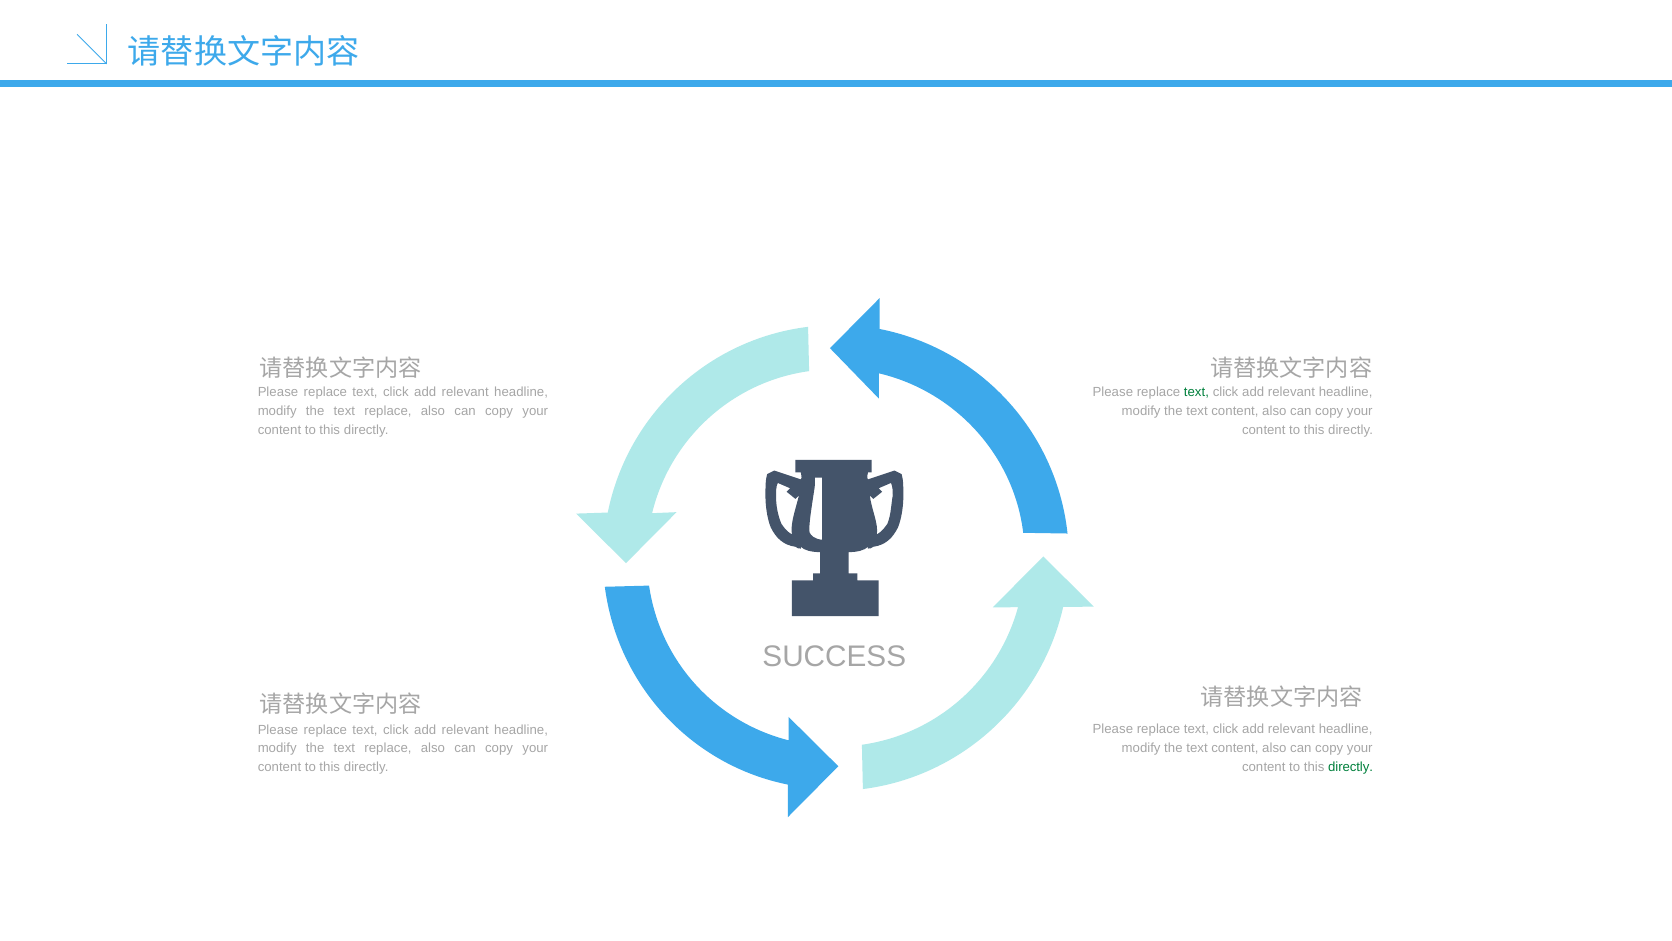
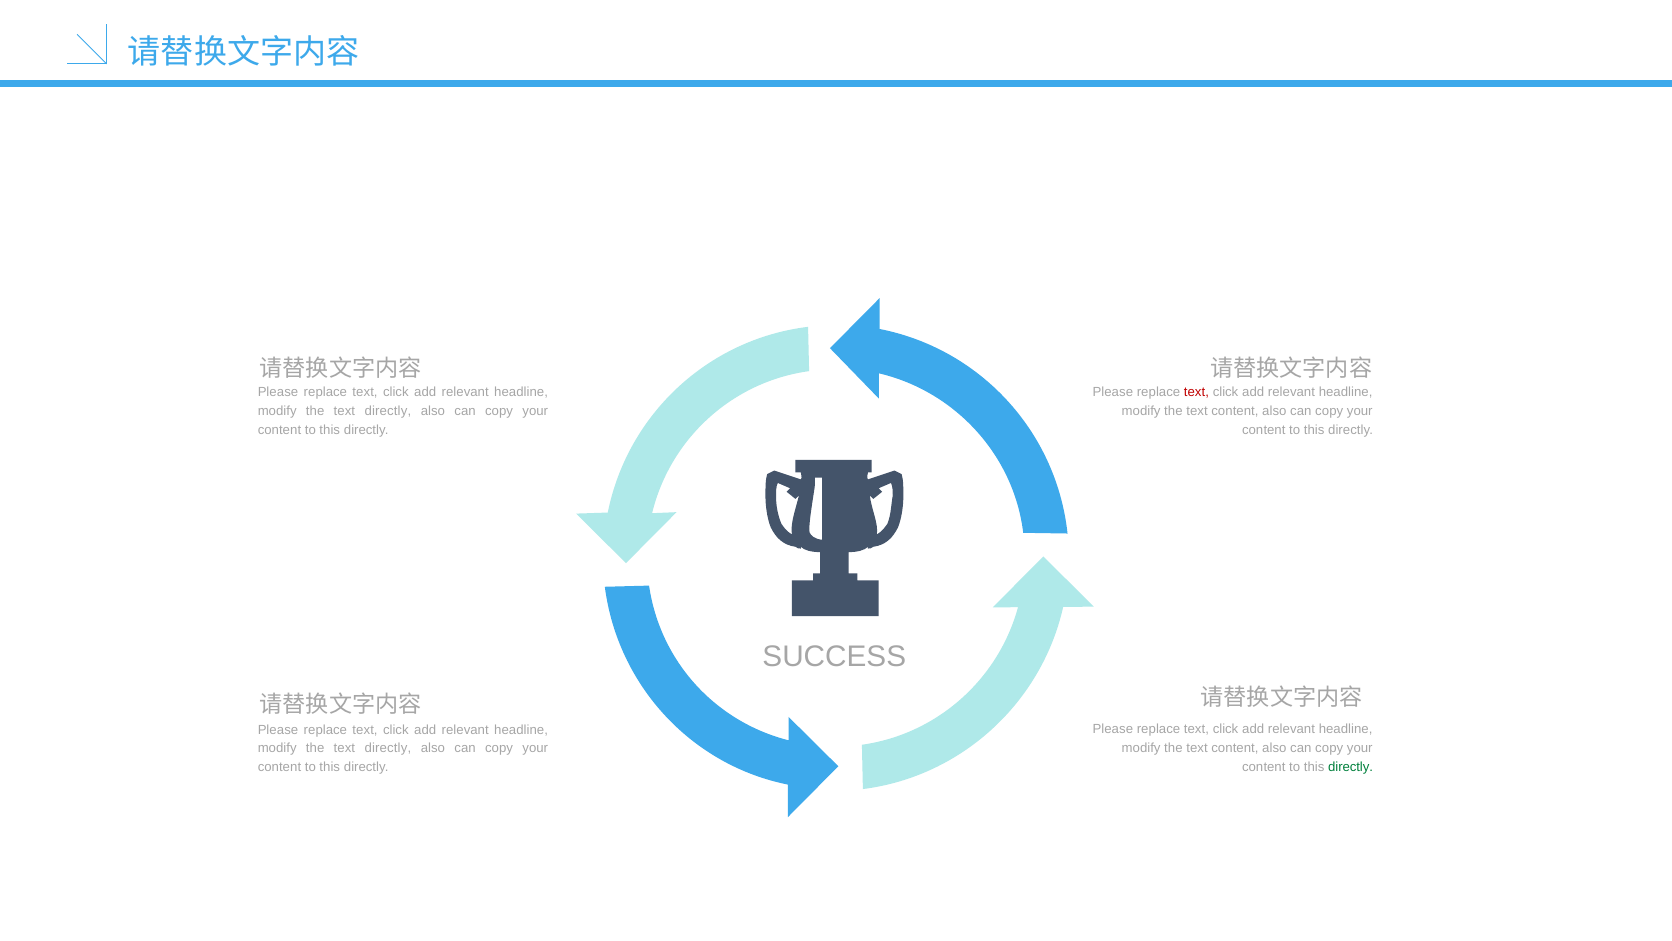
text at (1196, 392) colour: green -> red
replace at (388, 411): replace -> directly
replace at (388, 748): replace -> directly
